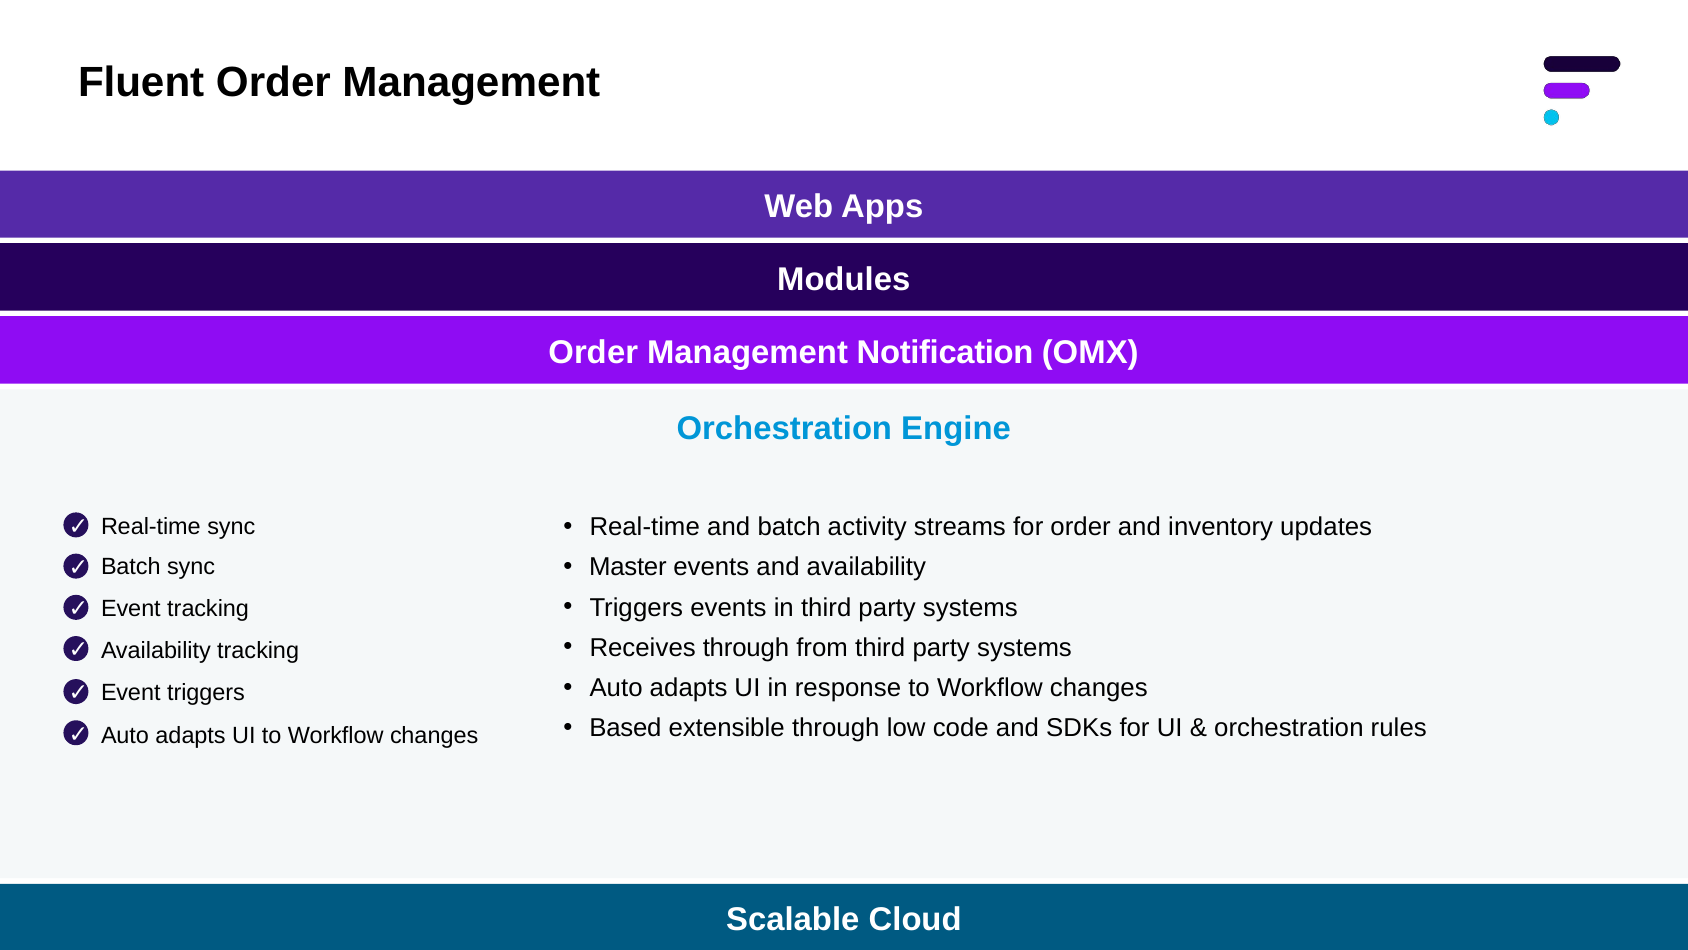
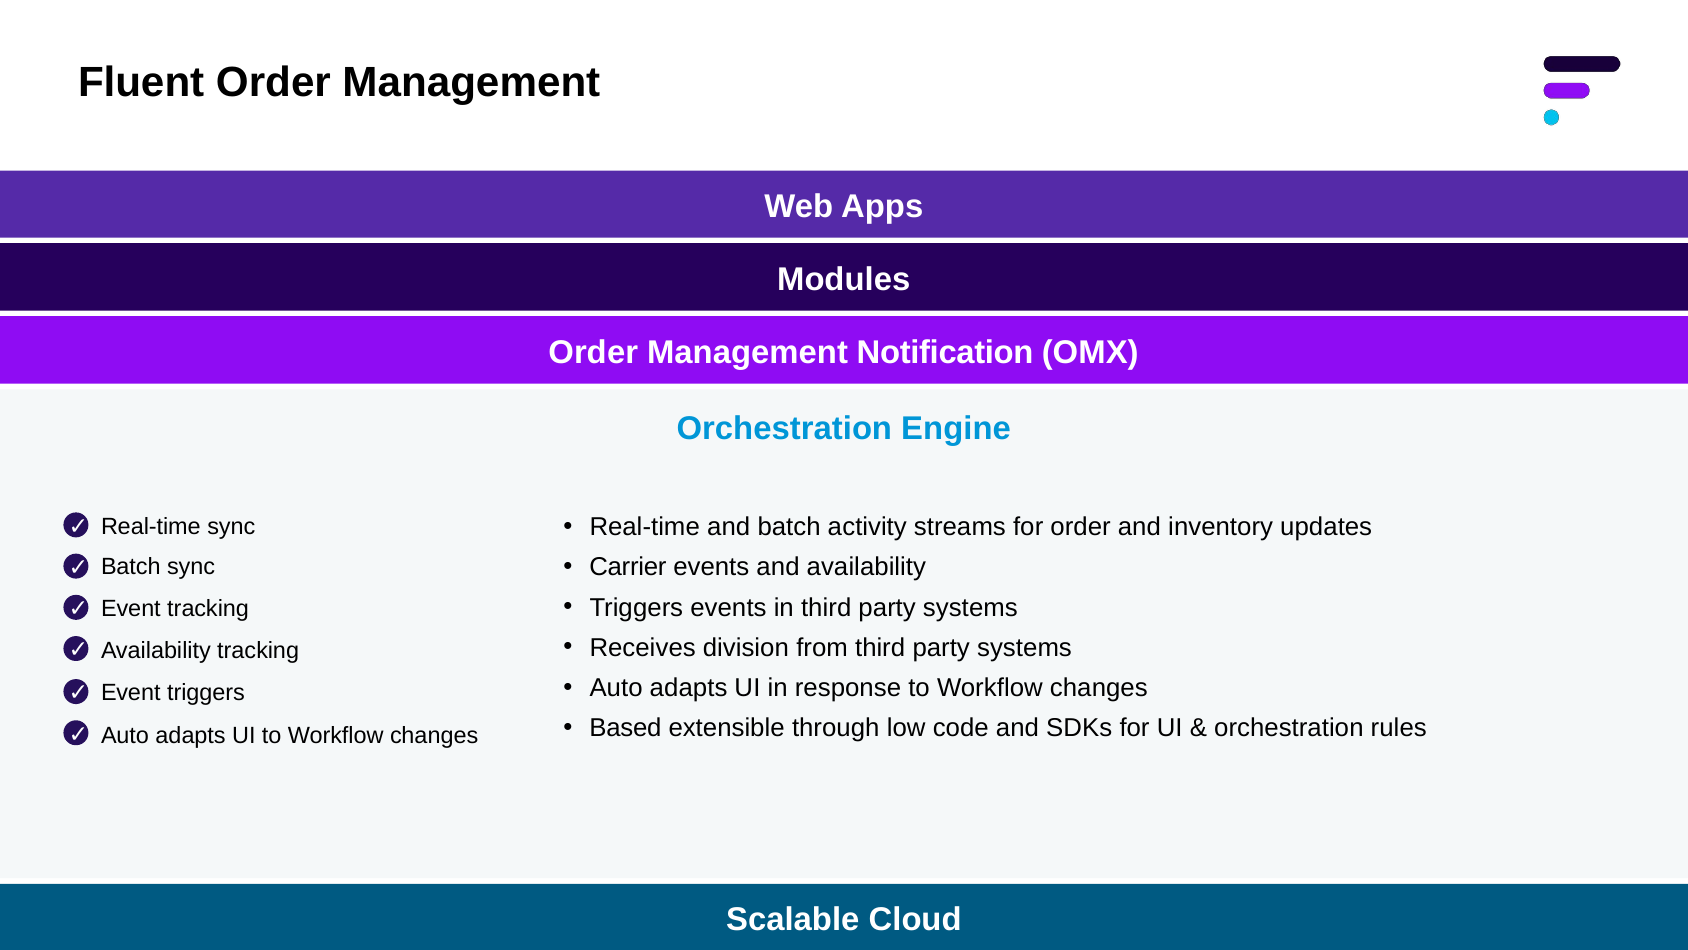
Master: Master -> Carrier
Receives through: through -> division
